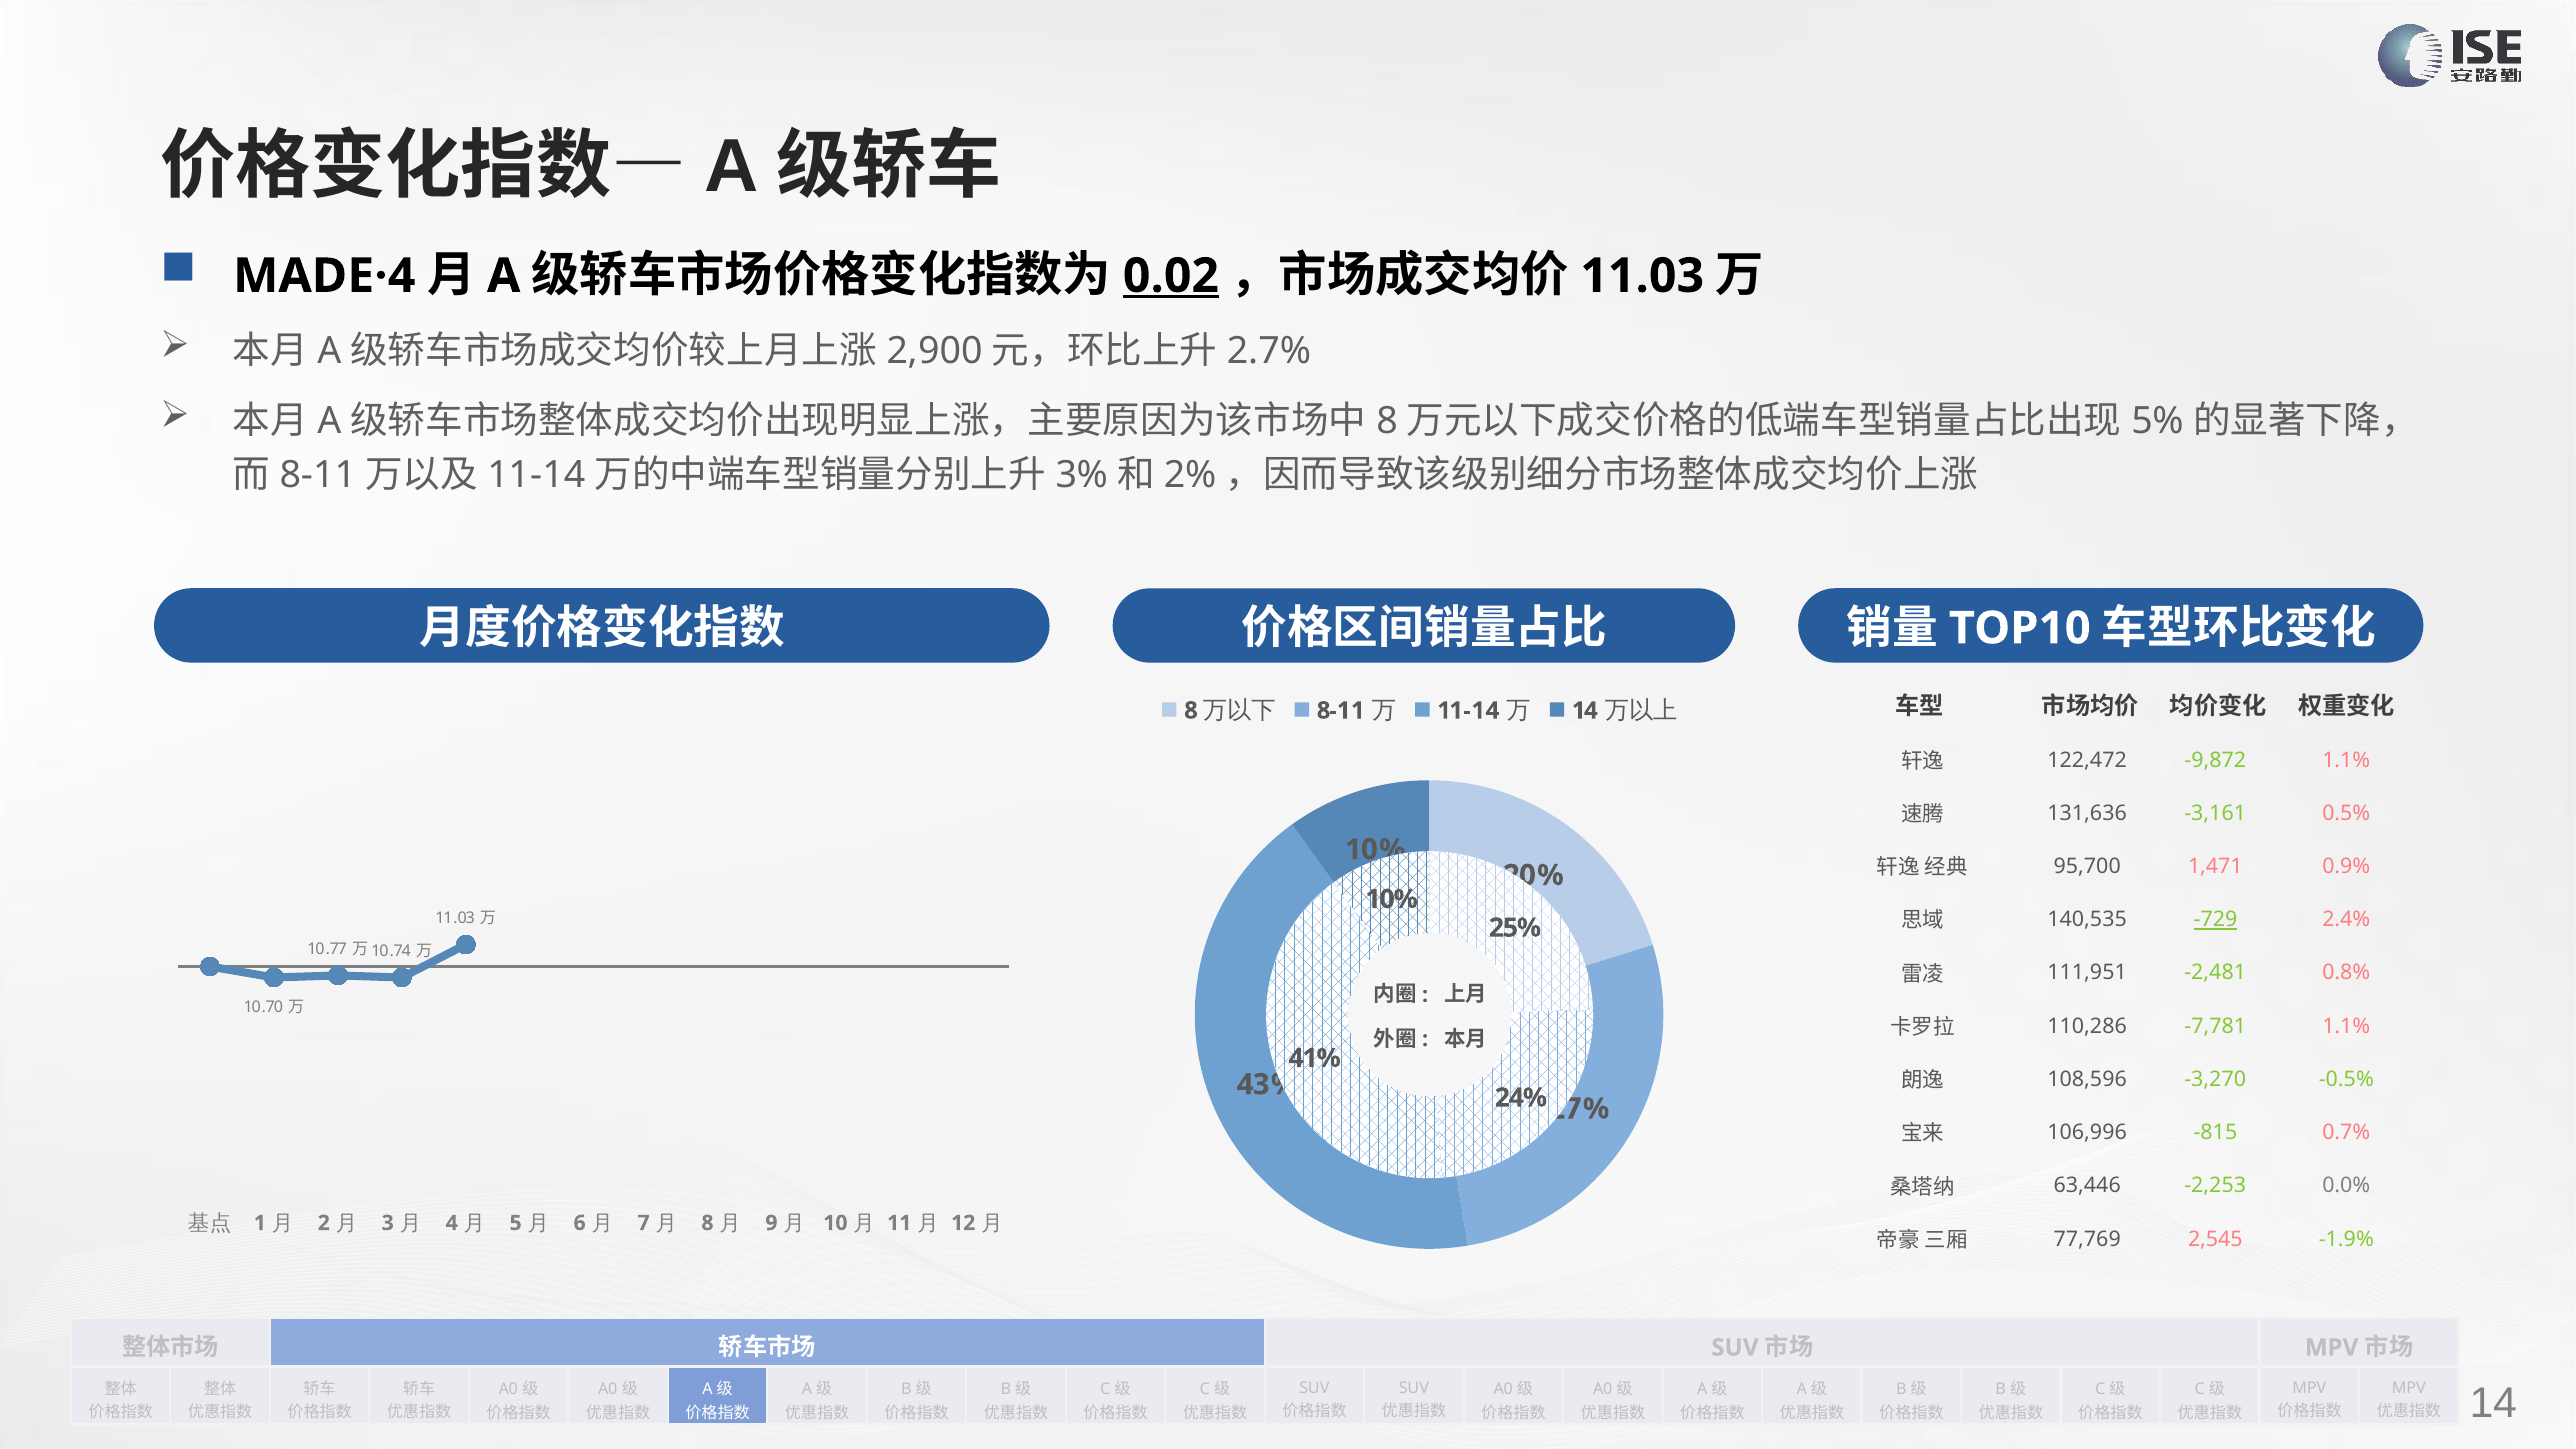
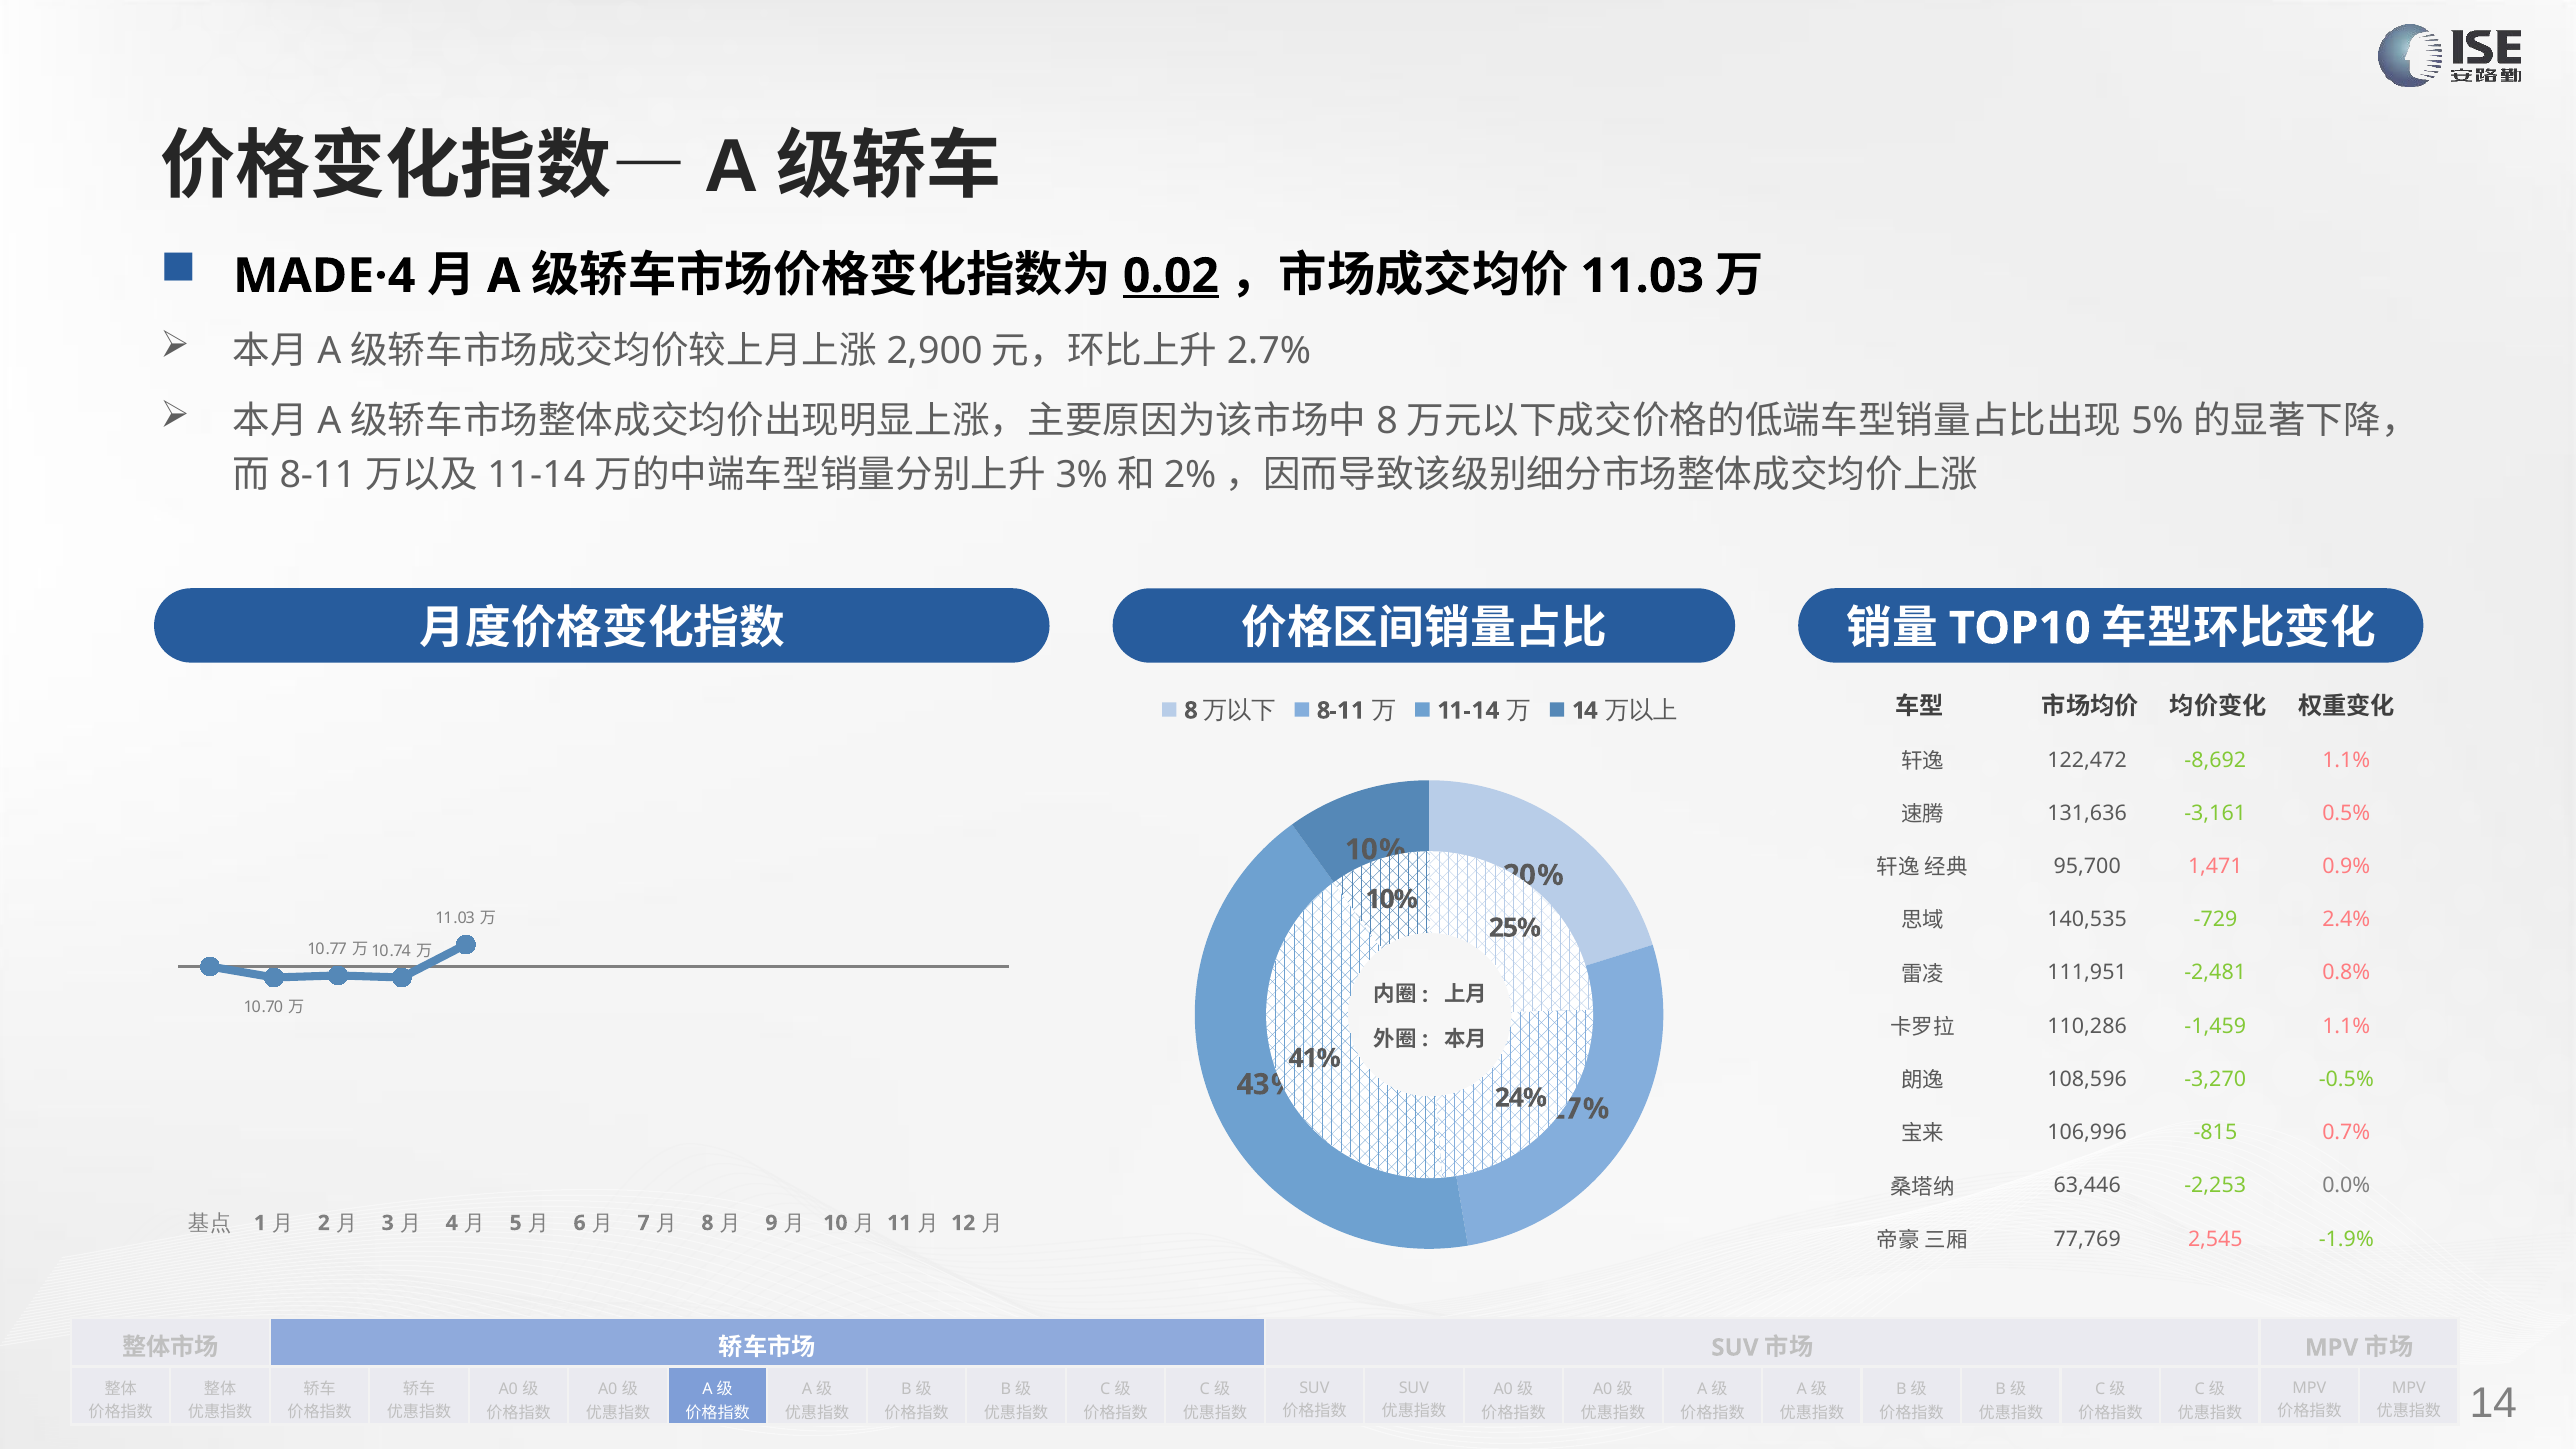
-9,872: -9,872 -> -8,692
-729 underline: present -> none
-7,781: -7,781 -> -1,459
